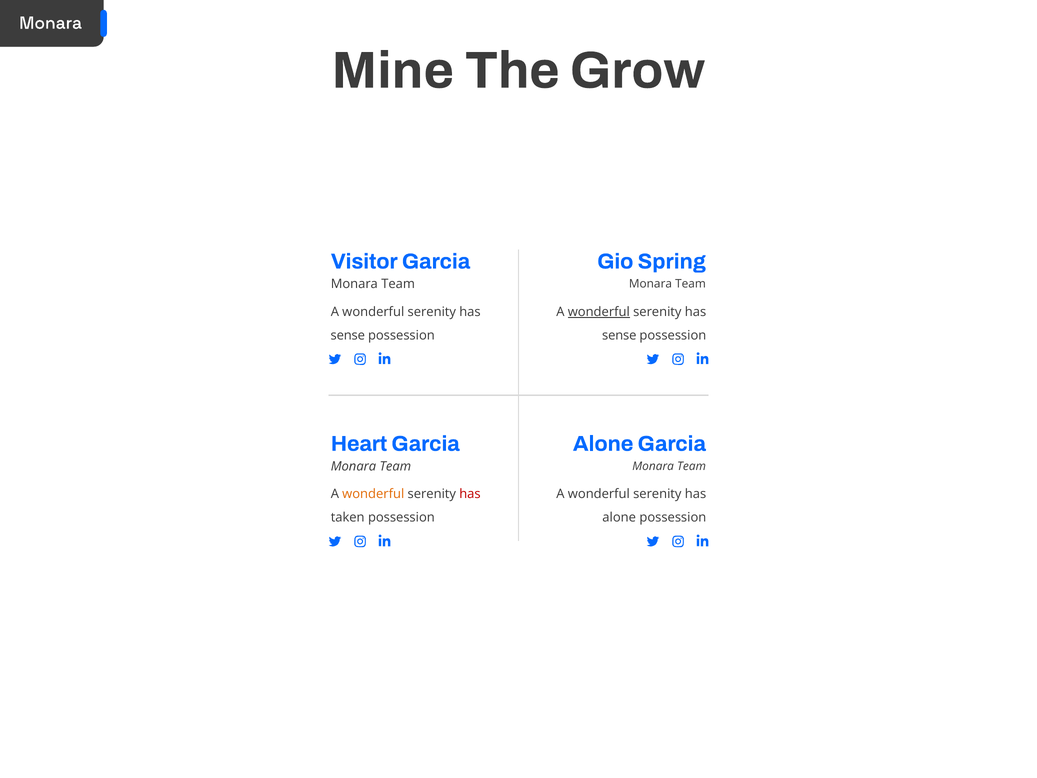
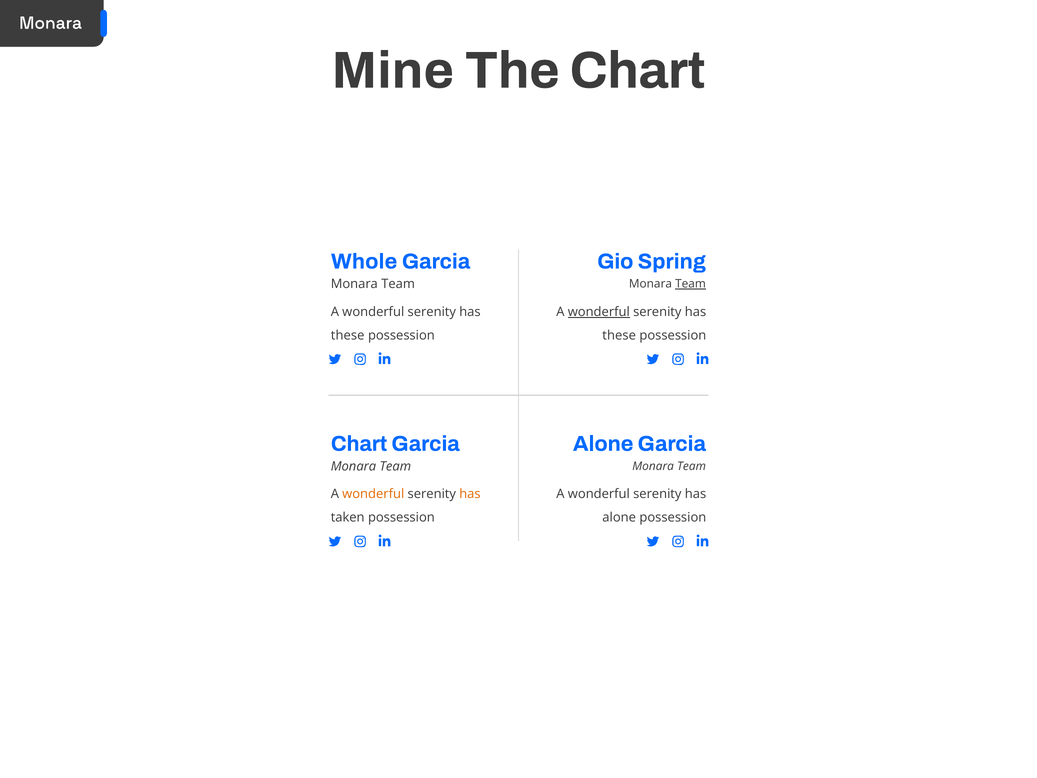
The Grow: Grow -> Chart
Visitor: Visitor -> Whole
Team at (691, 284) underline: none -> present
sense at (348, 335): sense -> these
sense at (619, 335): sense -> these
Heart at (359, 444): Heart -> Chart
has at (470, 494) colour: red -> orange
